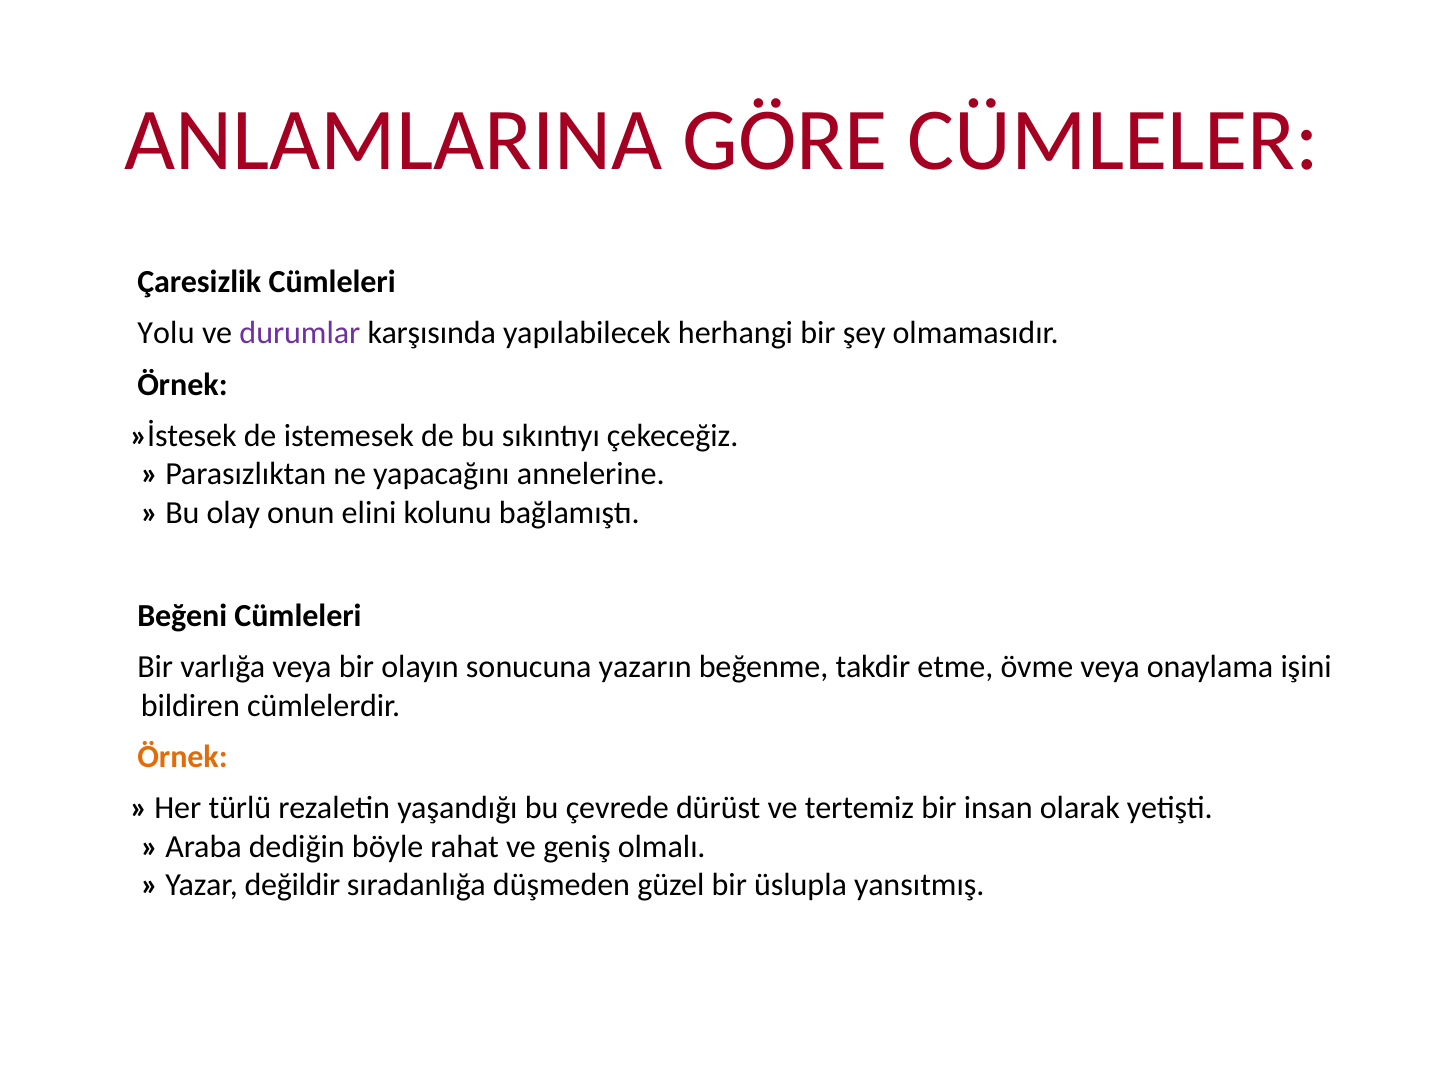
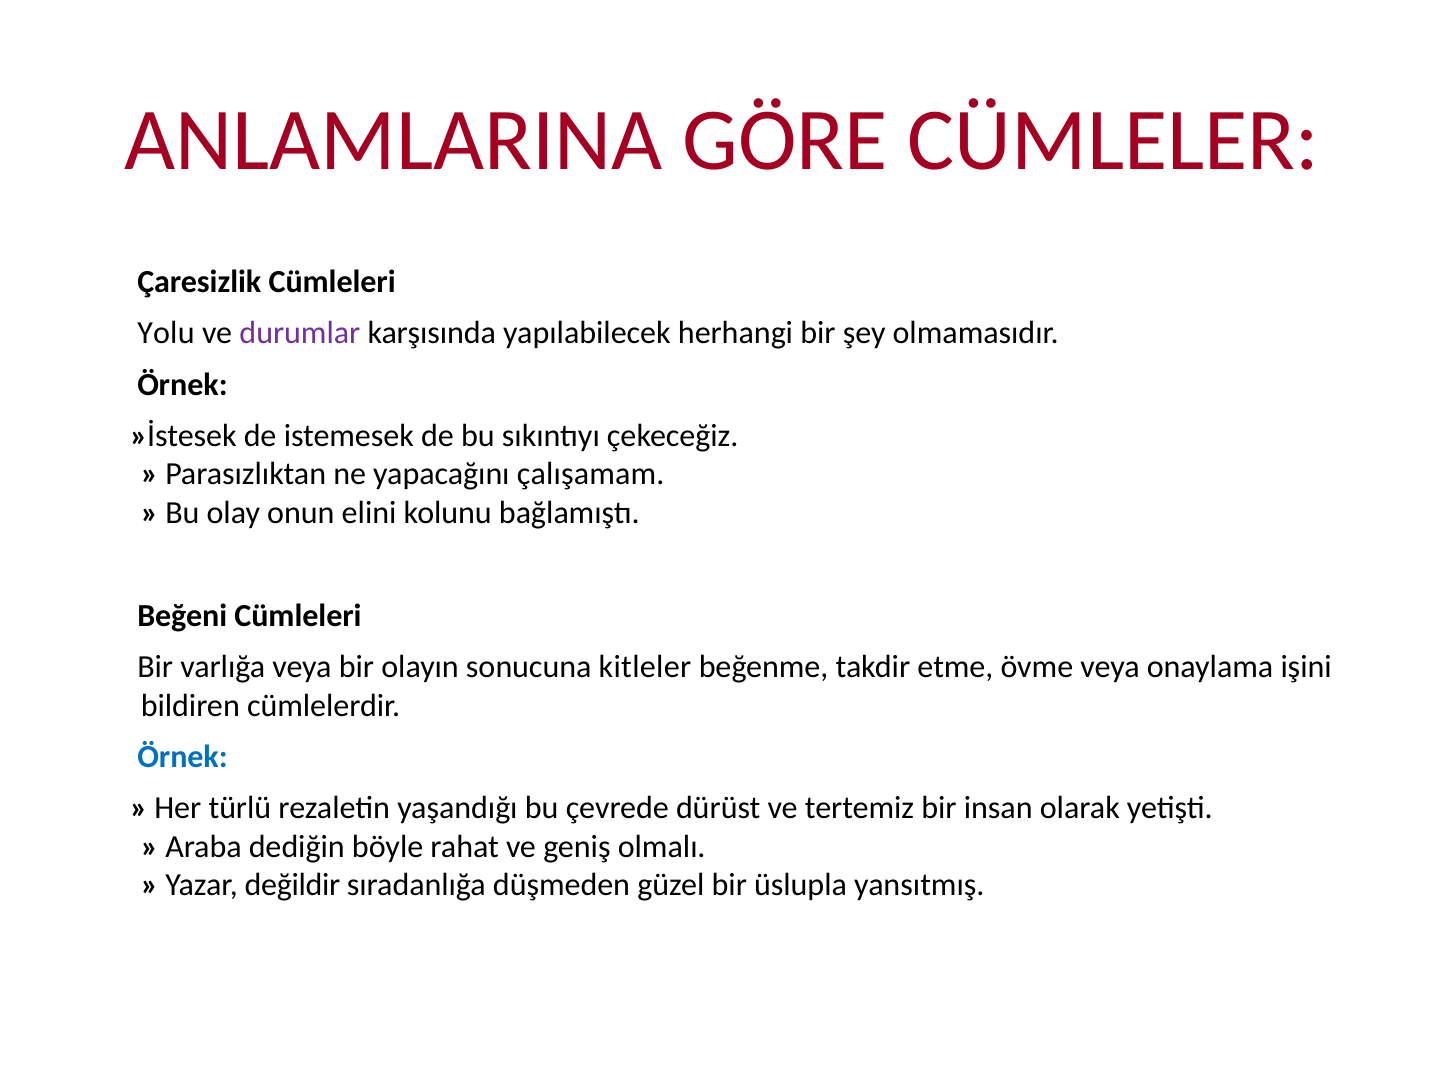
annelerine: annelerine -> çalışamam
yazarın: yazarın -> kitleler
Örnek at (182, 757) colour: orange -> blue
